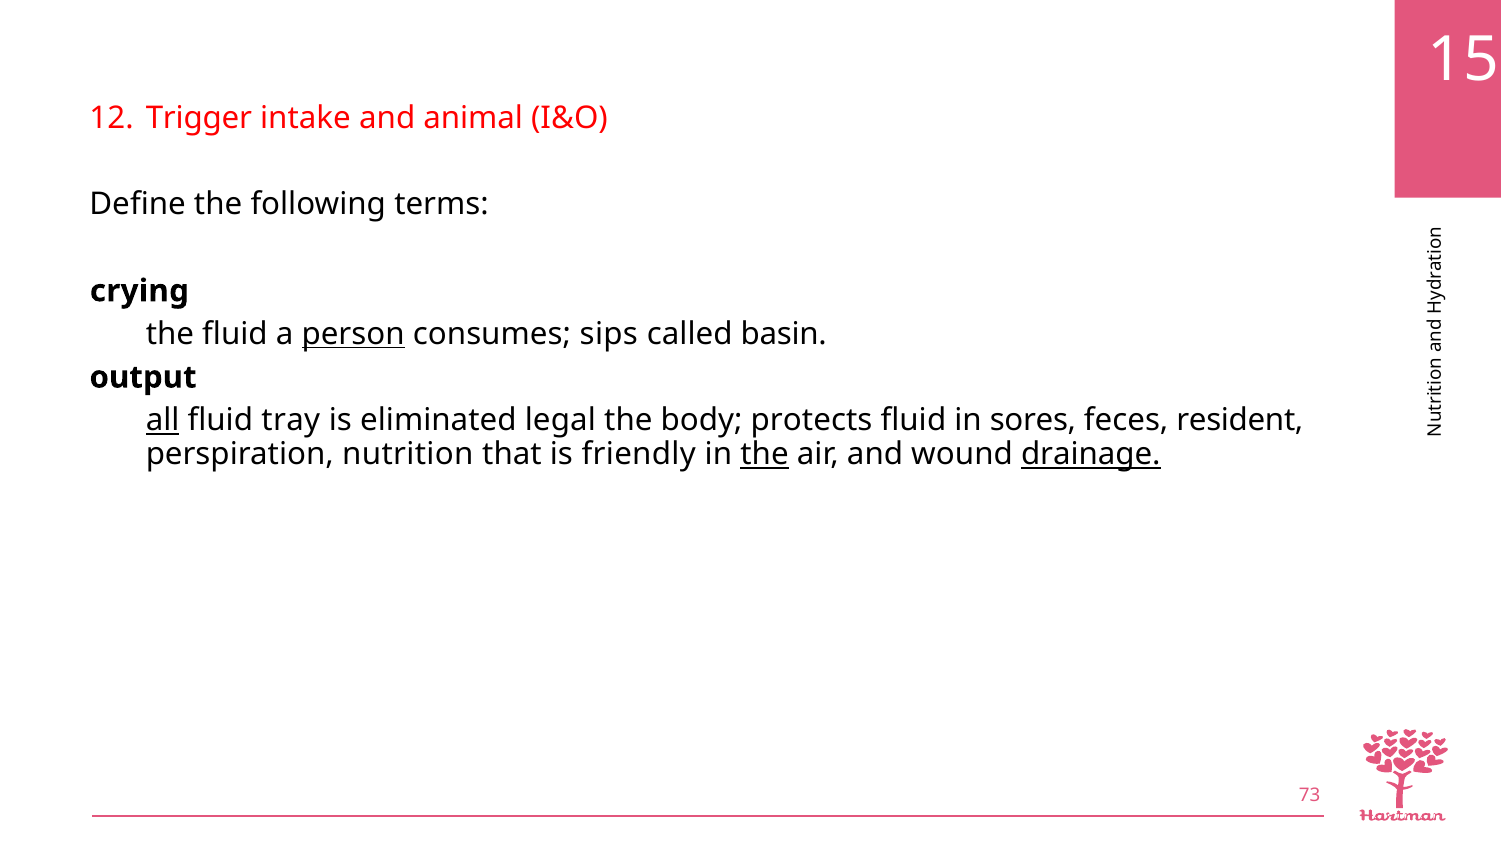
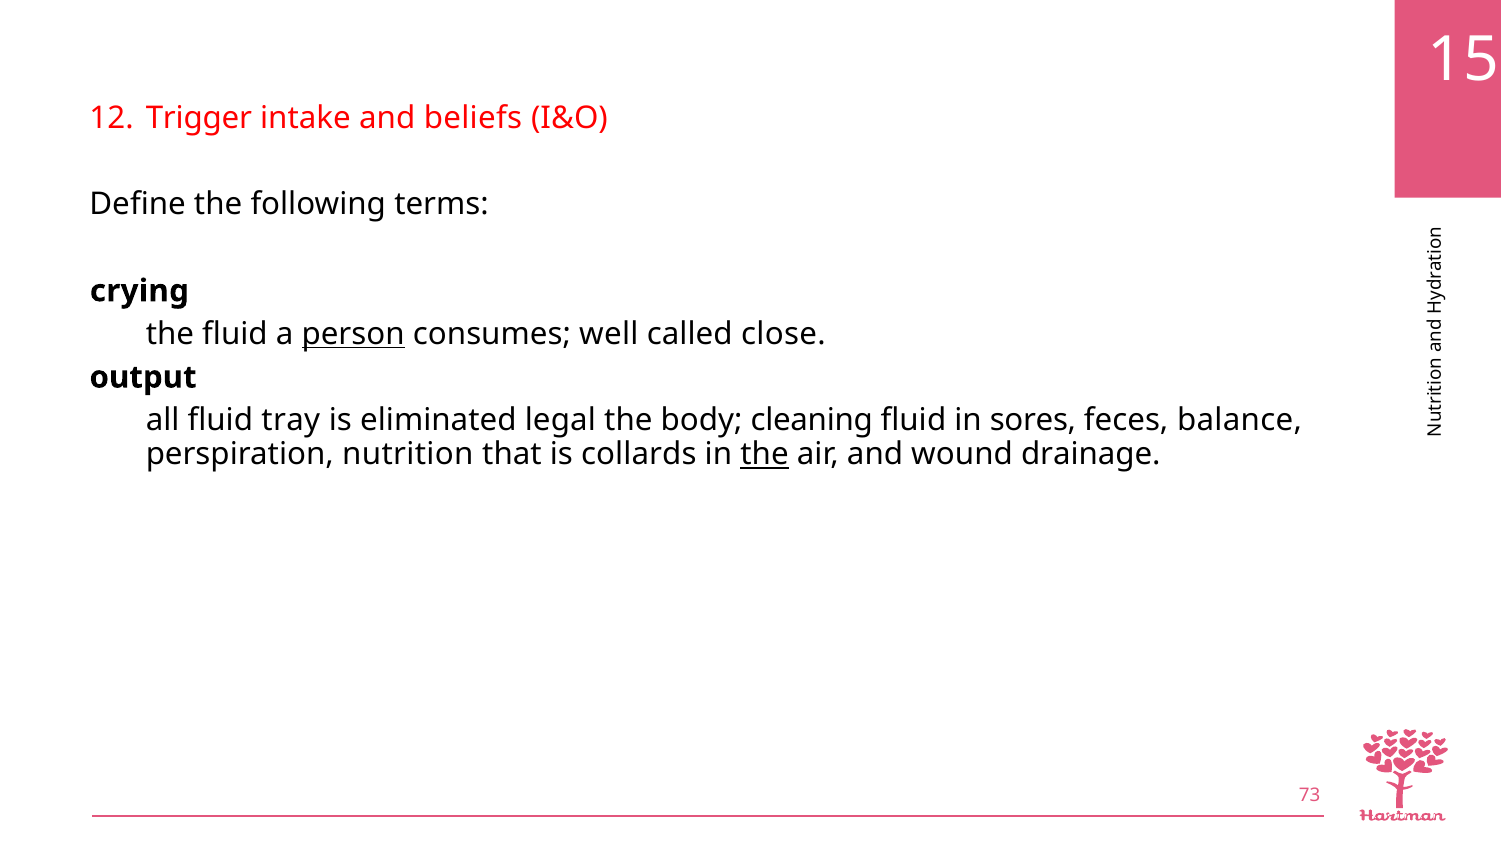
animal: animal -> beliefs
sips: sips -> well
basin: basin -> close
all underline: present -> none
protects: protects -> cleaning
resident: resident -> balance
friendly: friendly -> collards
drainage underline: present -> none
